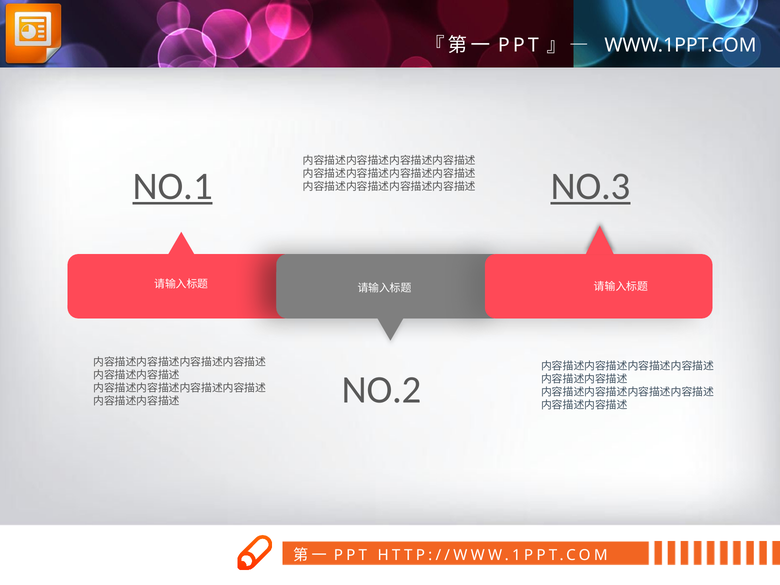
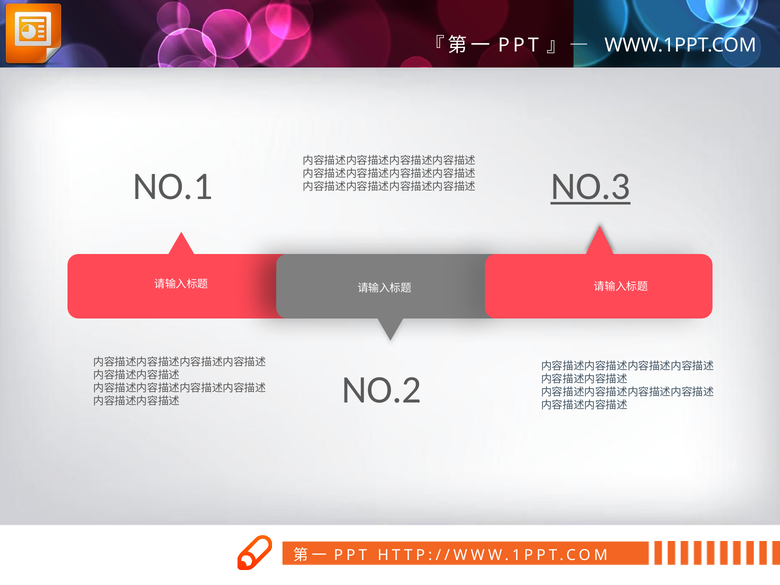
NO.1 underline: present -> none
